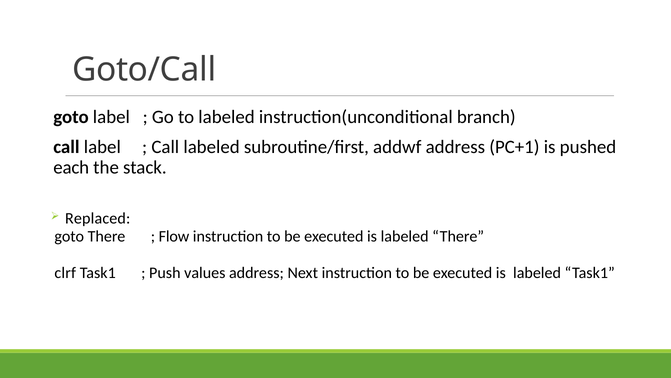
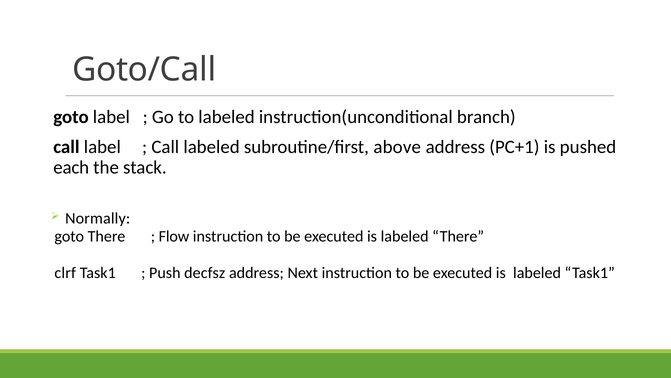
addwf: addwf -> above
Replaced: Replaced -> Normally
values: values -> decfsz
